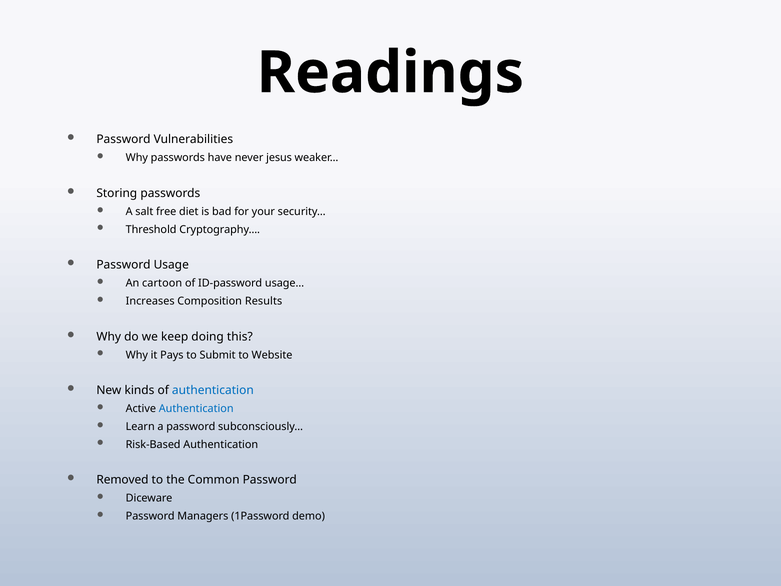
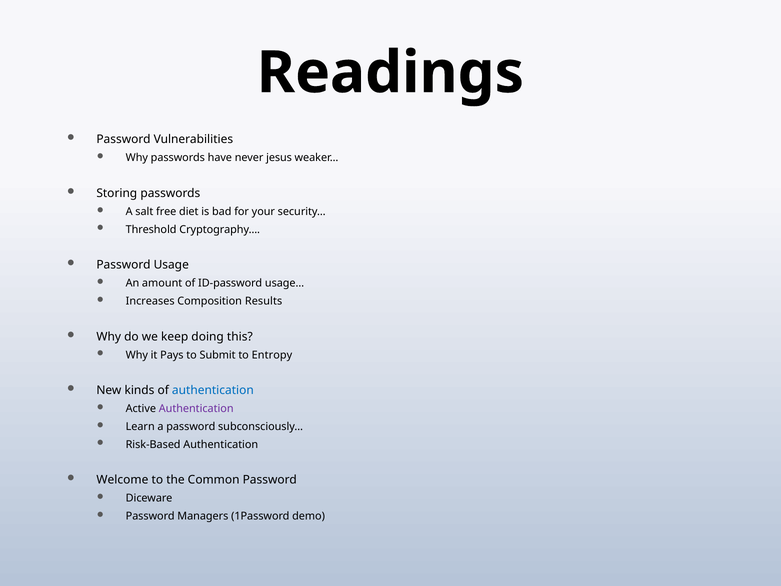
cartoon: cartoon -> amount
Website: Website -> Entropy
Authentication at (196, 409) colour: blue -> purple
Removed: Removed -> Welcome
